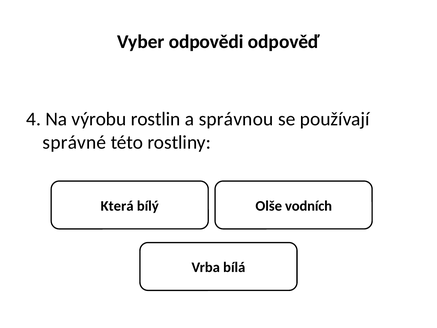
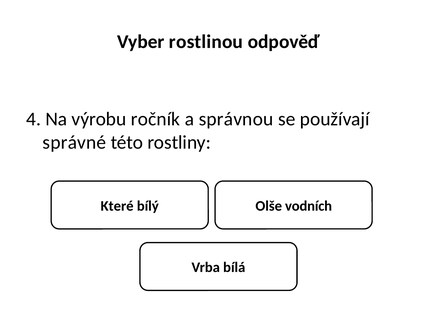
odpovědi: odpovědi -> rostlinou
rostlin: rostlin -> ročník
Která: Která -> Které
